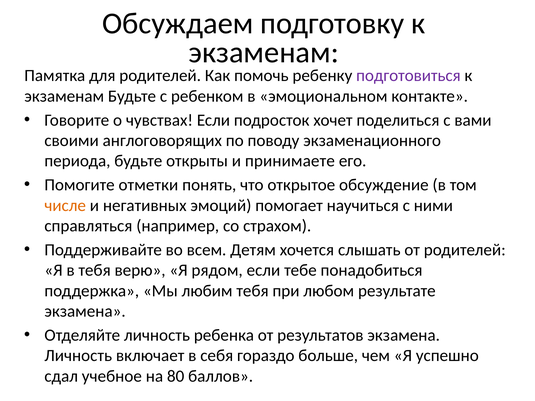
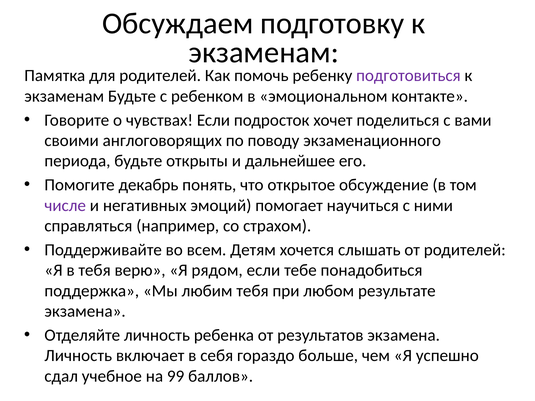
принимаете: принимаете -> дальнейшее
отметки: отметки -> декабрь
числе colour: orange -> purple
80: 80 -> 99
